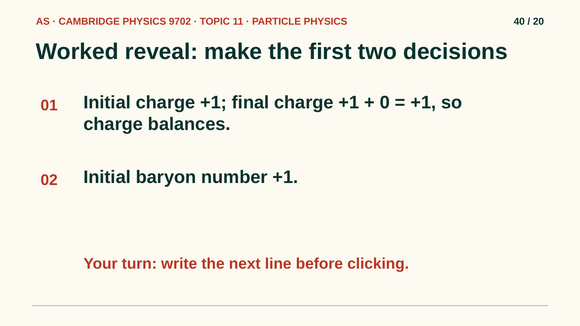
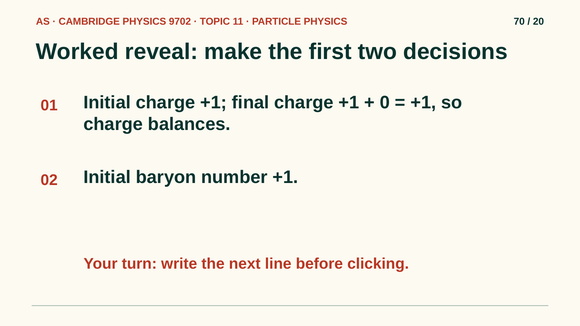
40: 40 -> 70
